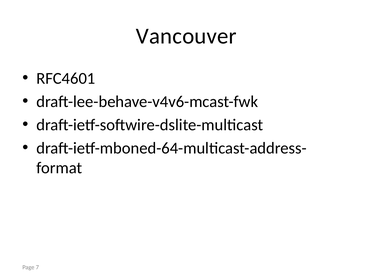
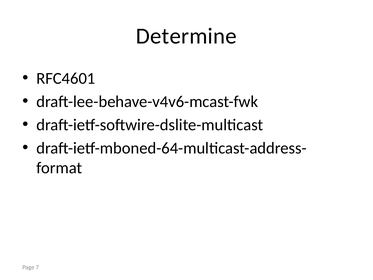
Vancouver: Vancouver -> Determine
